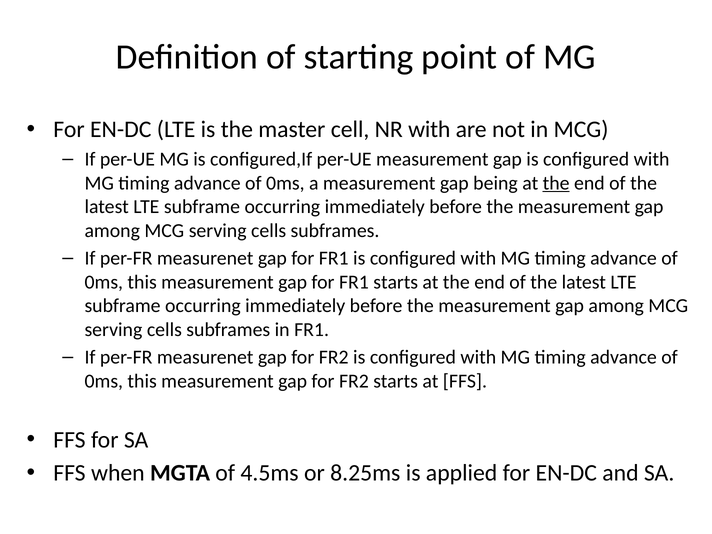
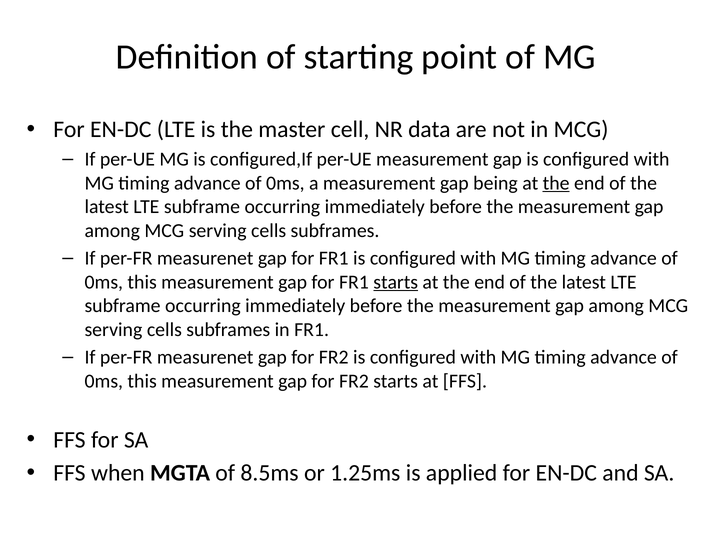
NR with: with -> data
starts at (396, 282) underline: none -> present
4.5ms: 4.5ms -> 8.5ms
8.25ms: 8.25ms -> 1.25ms
